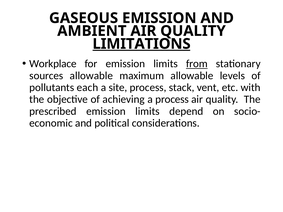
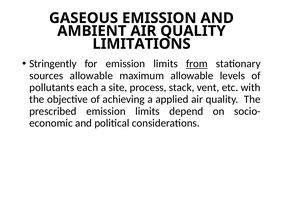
LIMITATIONS underline: present -> none
Workplace: Workplace -> Stringently
a process: process -> applied
